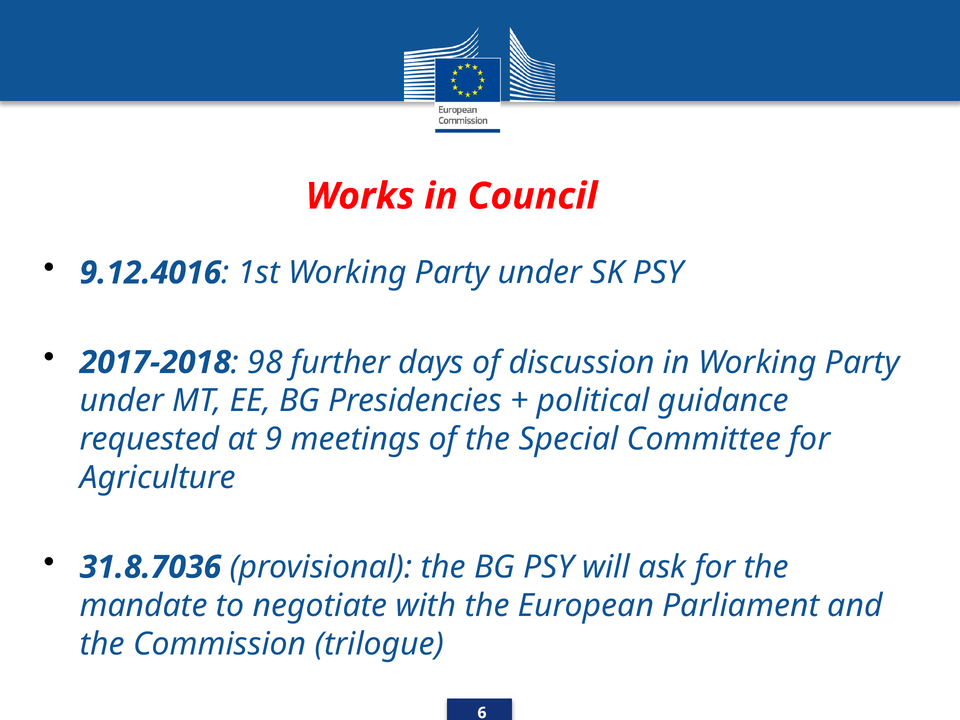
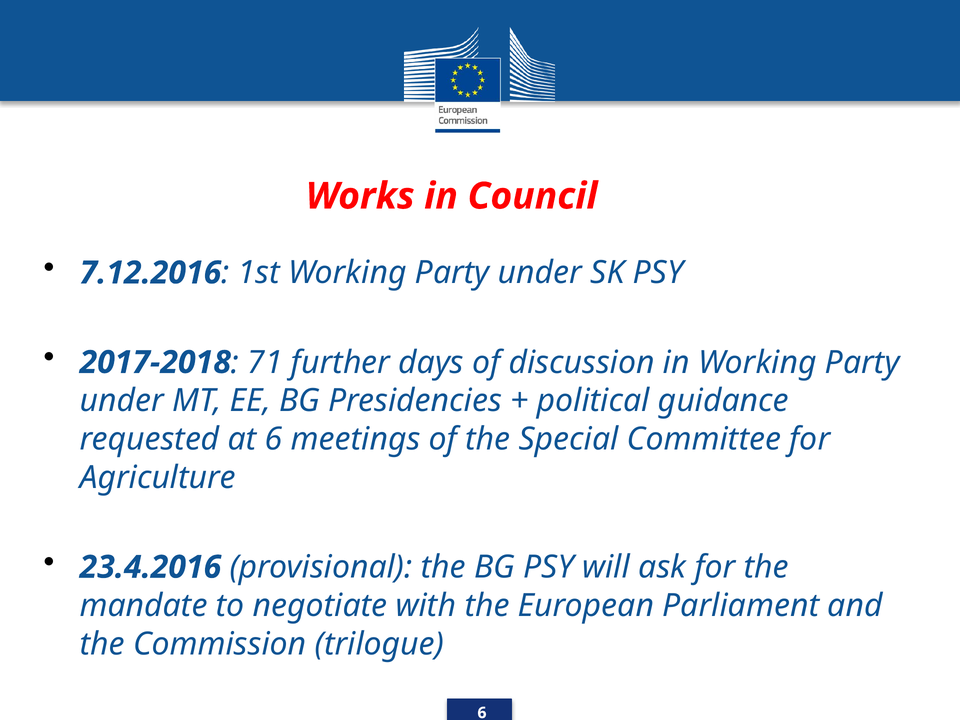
9.12.4016: 9.12.4016 -> 7.12.2016
98: 98 -> 71
at 9: 9 -> 6
31.8.7036: 31.8.7036 -> 23.4.2016
